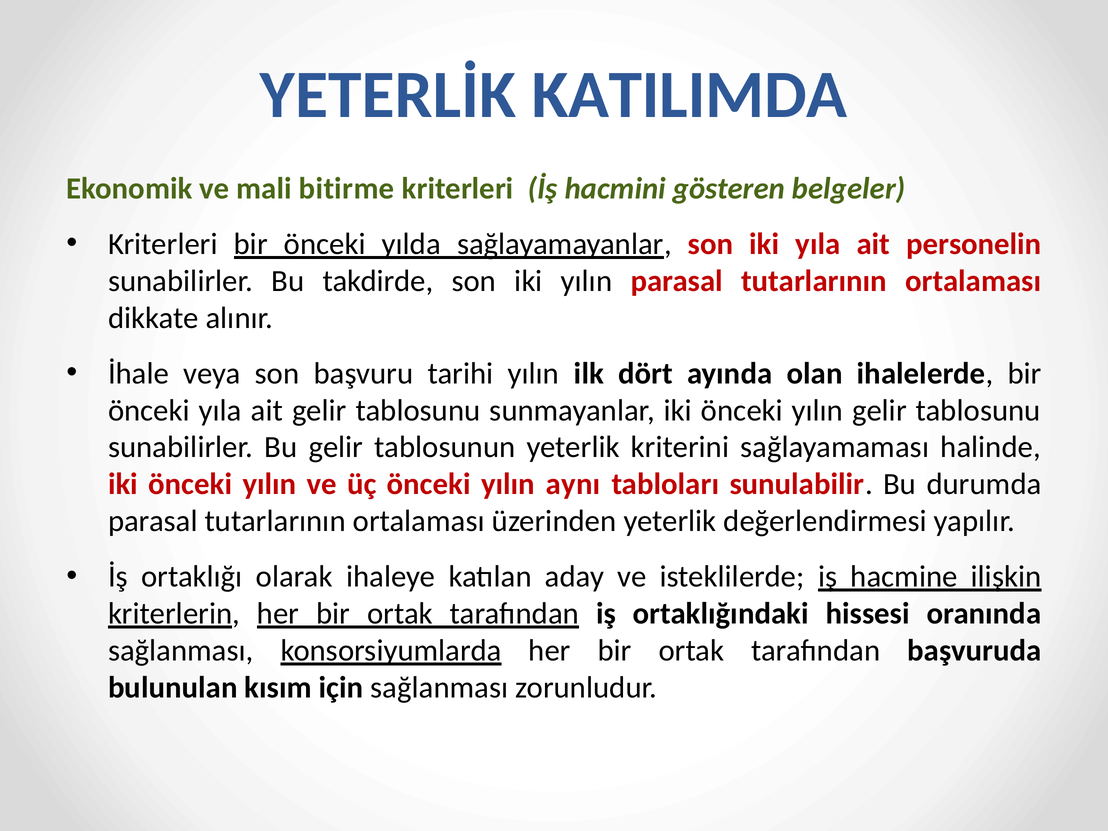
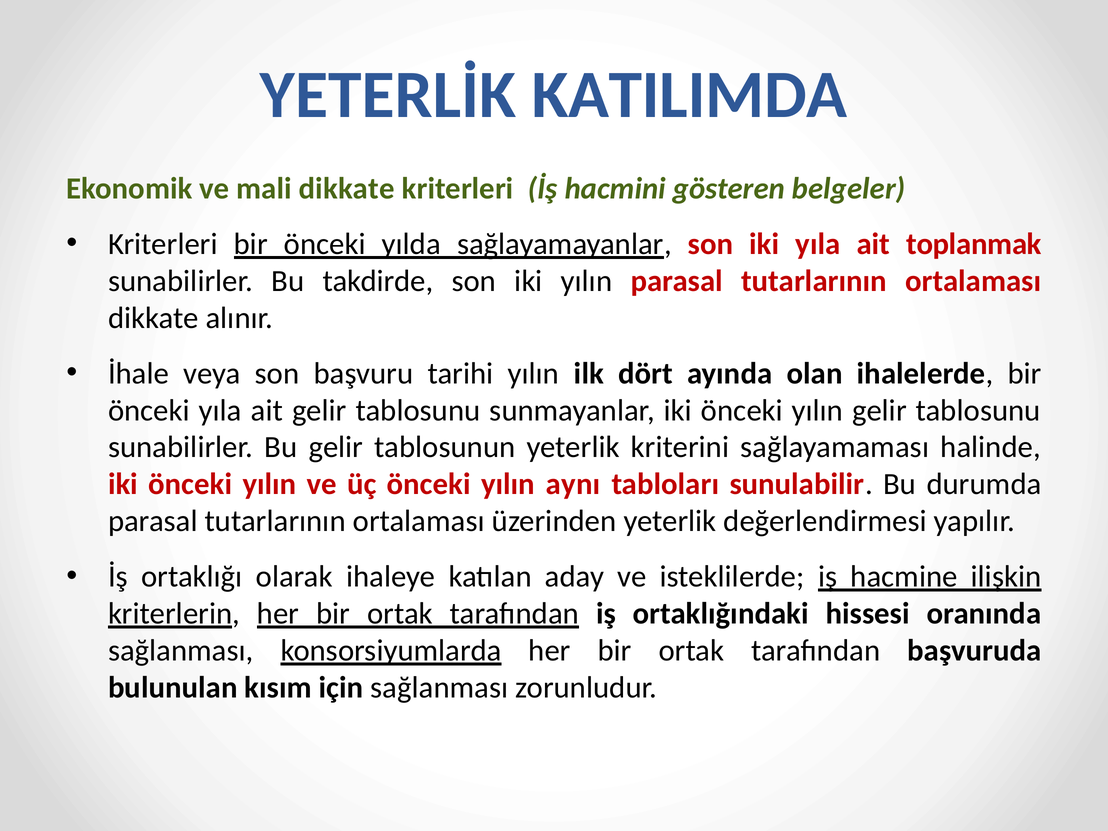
mali bitirme: bitirme -> dikkate
personelin: personelin -> toplanmak
